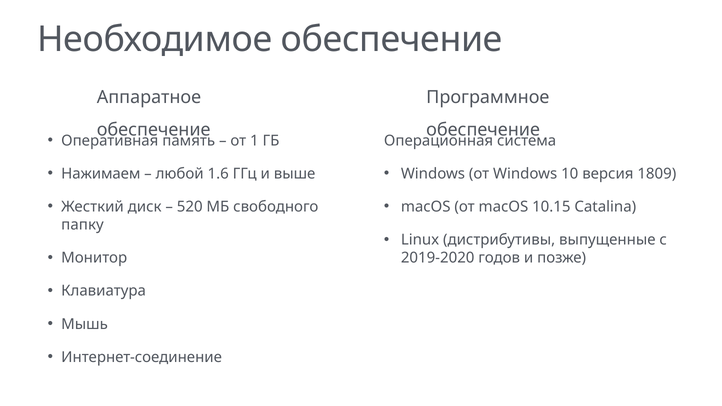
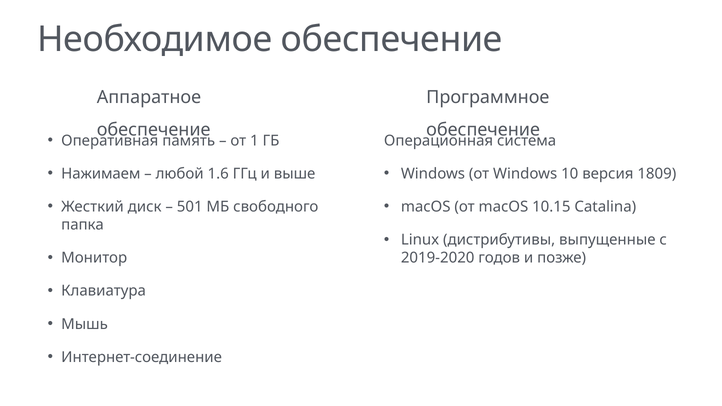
520: 520 -> 501
папку: папку -> папка
